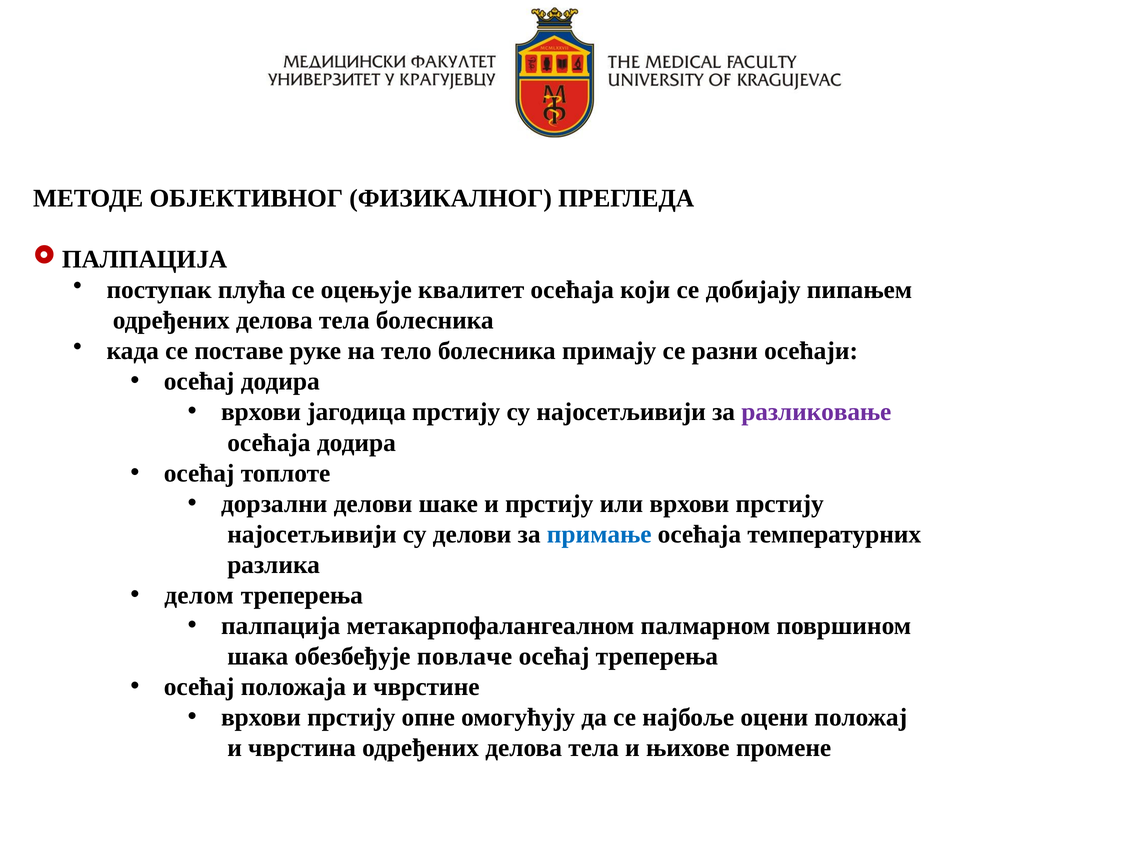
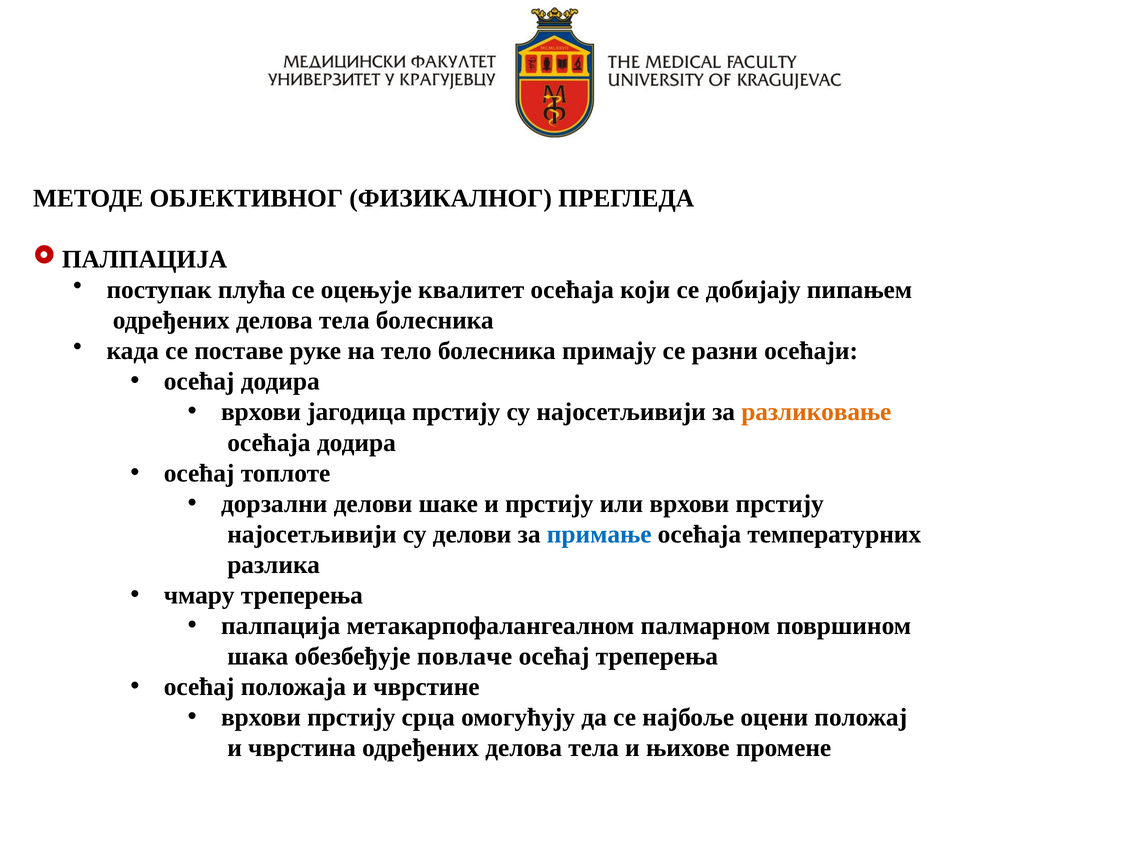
разликовање colour: purple -> orange
делом: делом -> чмару
опне: опне -> срца
